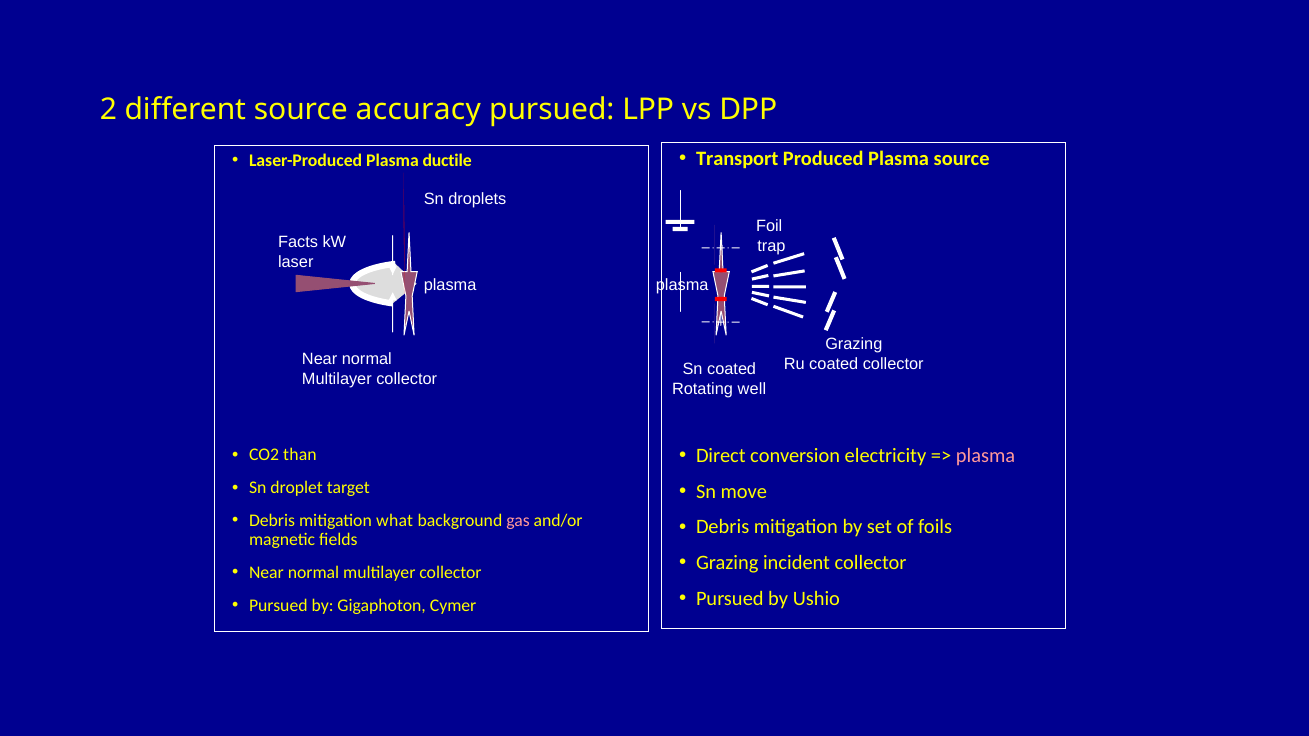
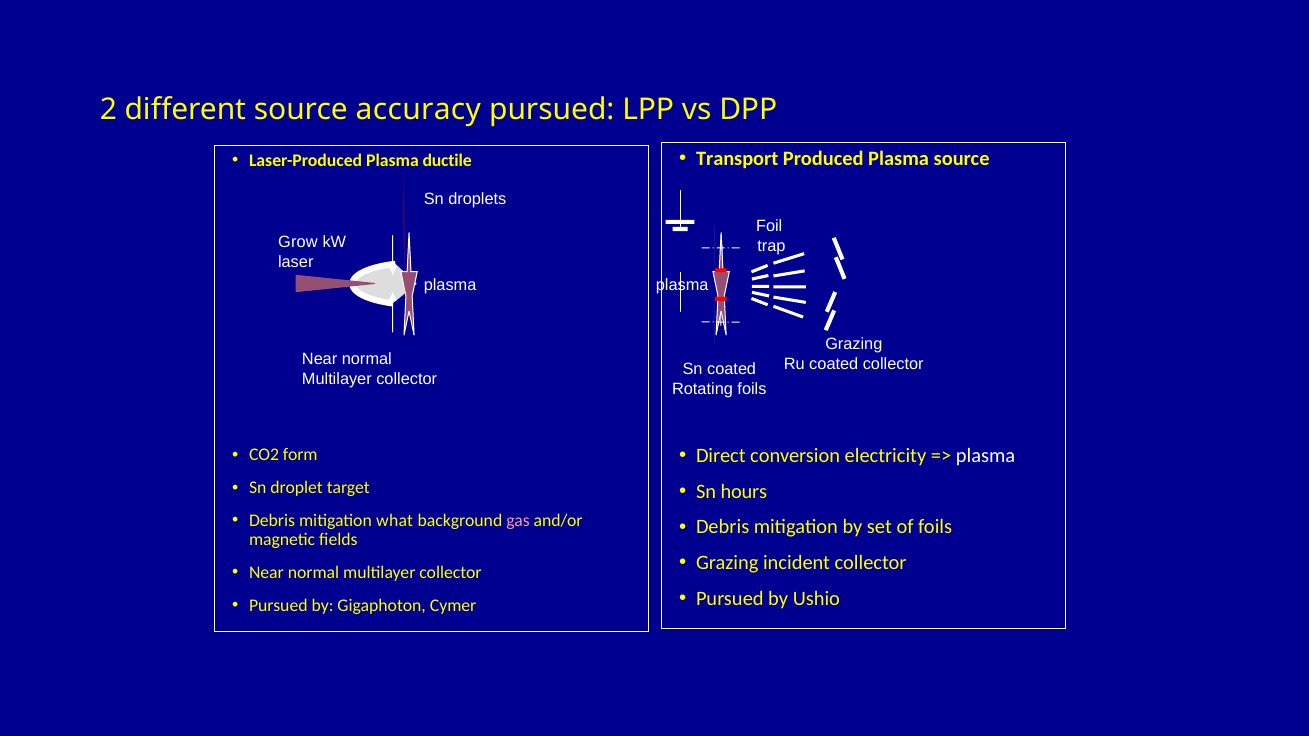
Facts: Facts -> Grow
Rotating well: well -> foils
plasma at (986, 456) colour: pink -> white
than: than -> form
move: move -> hours
